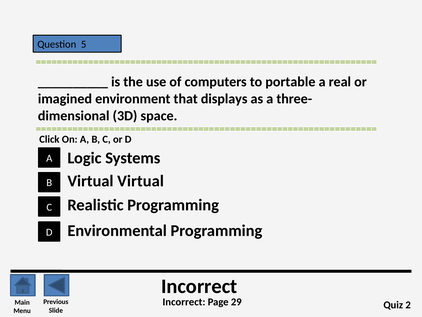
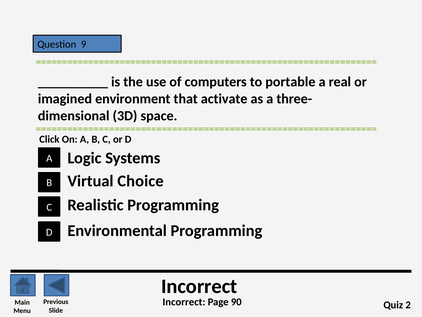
5: 5 -> 9
displays: displays -> activate
Virtual Virtual: Virtual -> Choice
29: 29 -> 90
